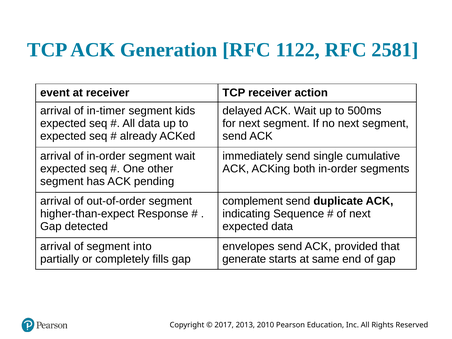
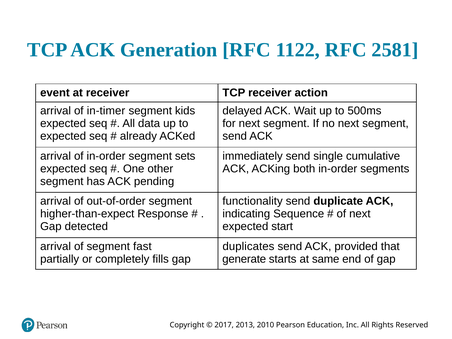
segment wait: wait -> sets
complement: complement -> functionality
expected data: data -> start
into: into -> fast
envelopes: envelopes -> duplicates
